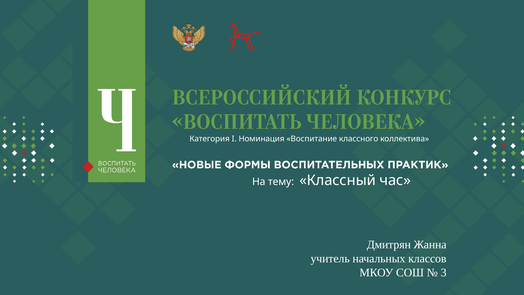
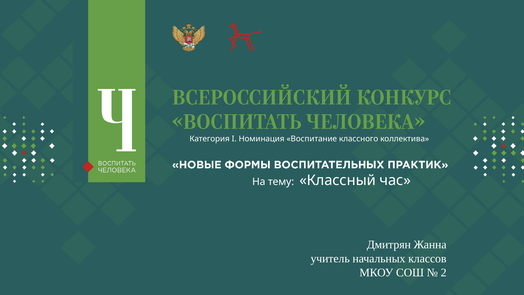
3: 3 -> 2
